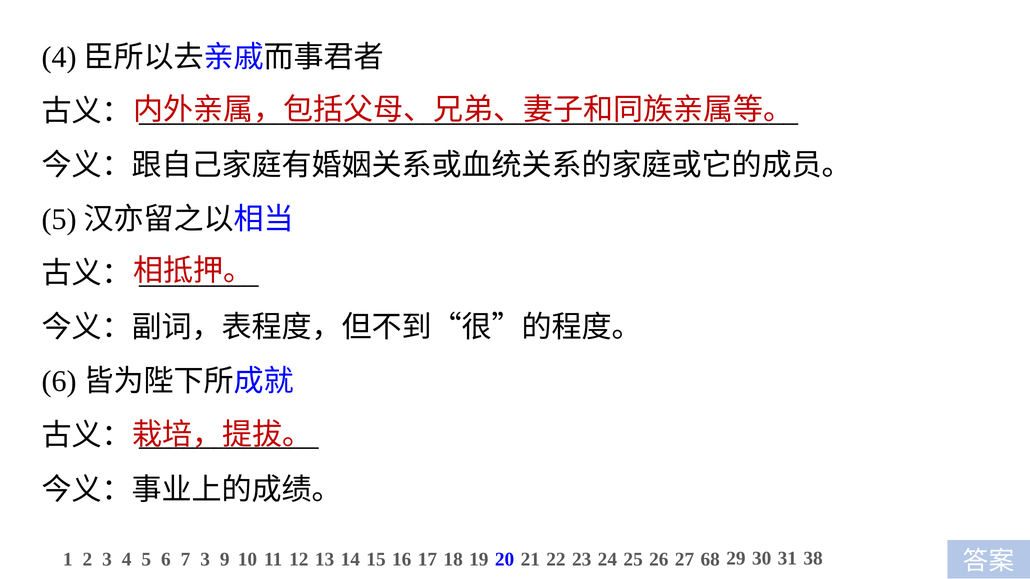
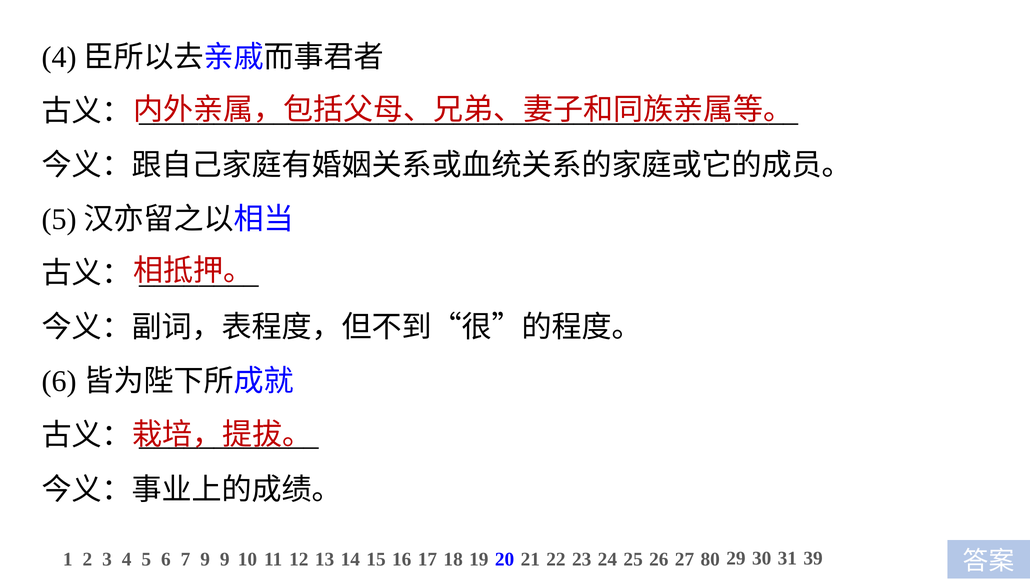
7 3: 3 -> 9
68: 68 -> 80
38: 38 -> 39
